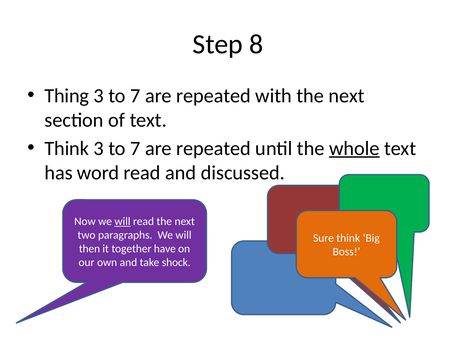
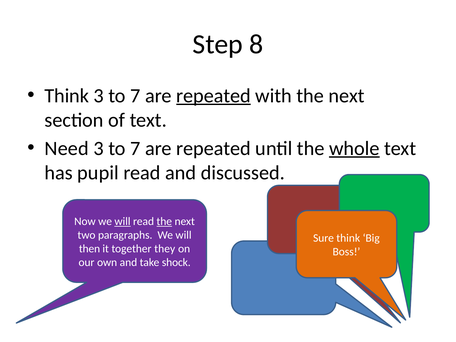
Thing at (67, 96): Thing -> Think
repeated at (214, 96) underline: none -> present
Think at (67, 148): Think -> Need
word: word -> pupil
the at (164, 221) underline: none -> present
have: have -> they
